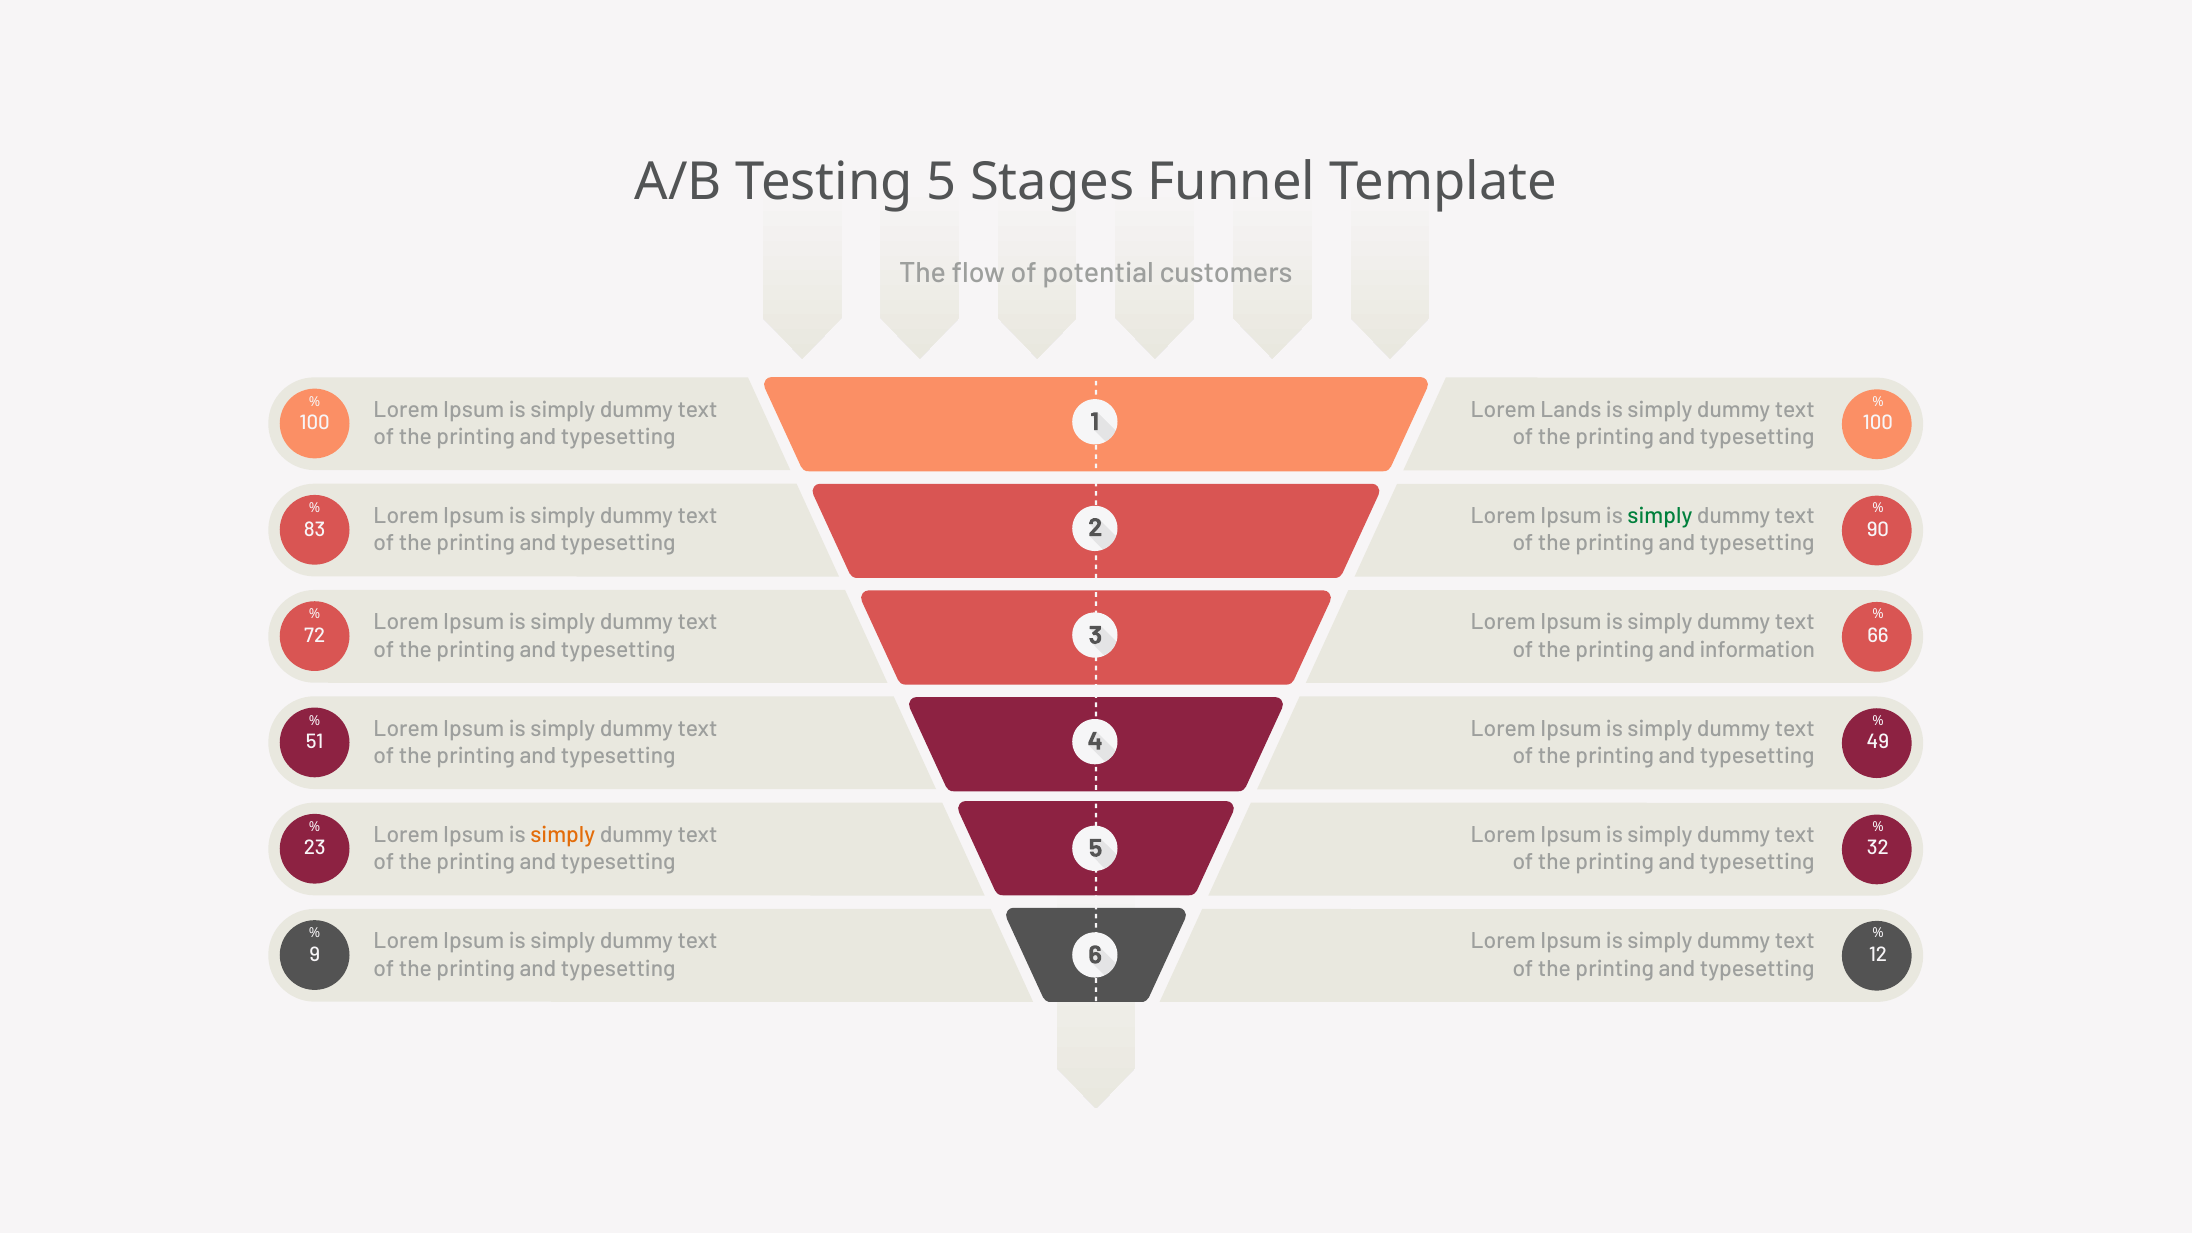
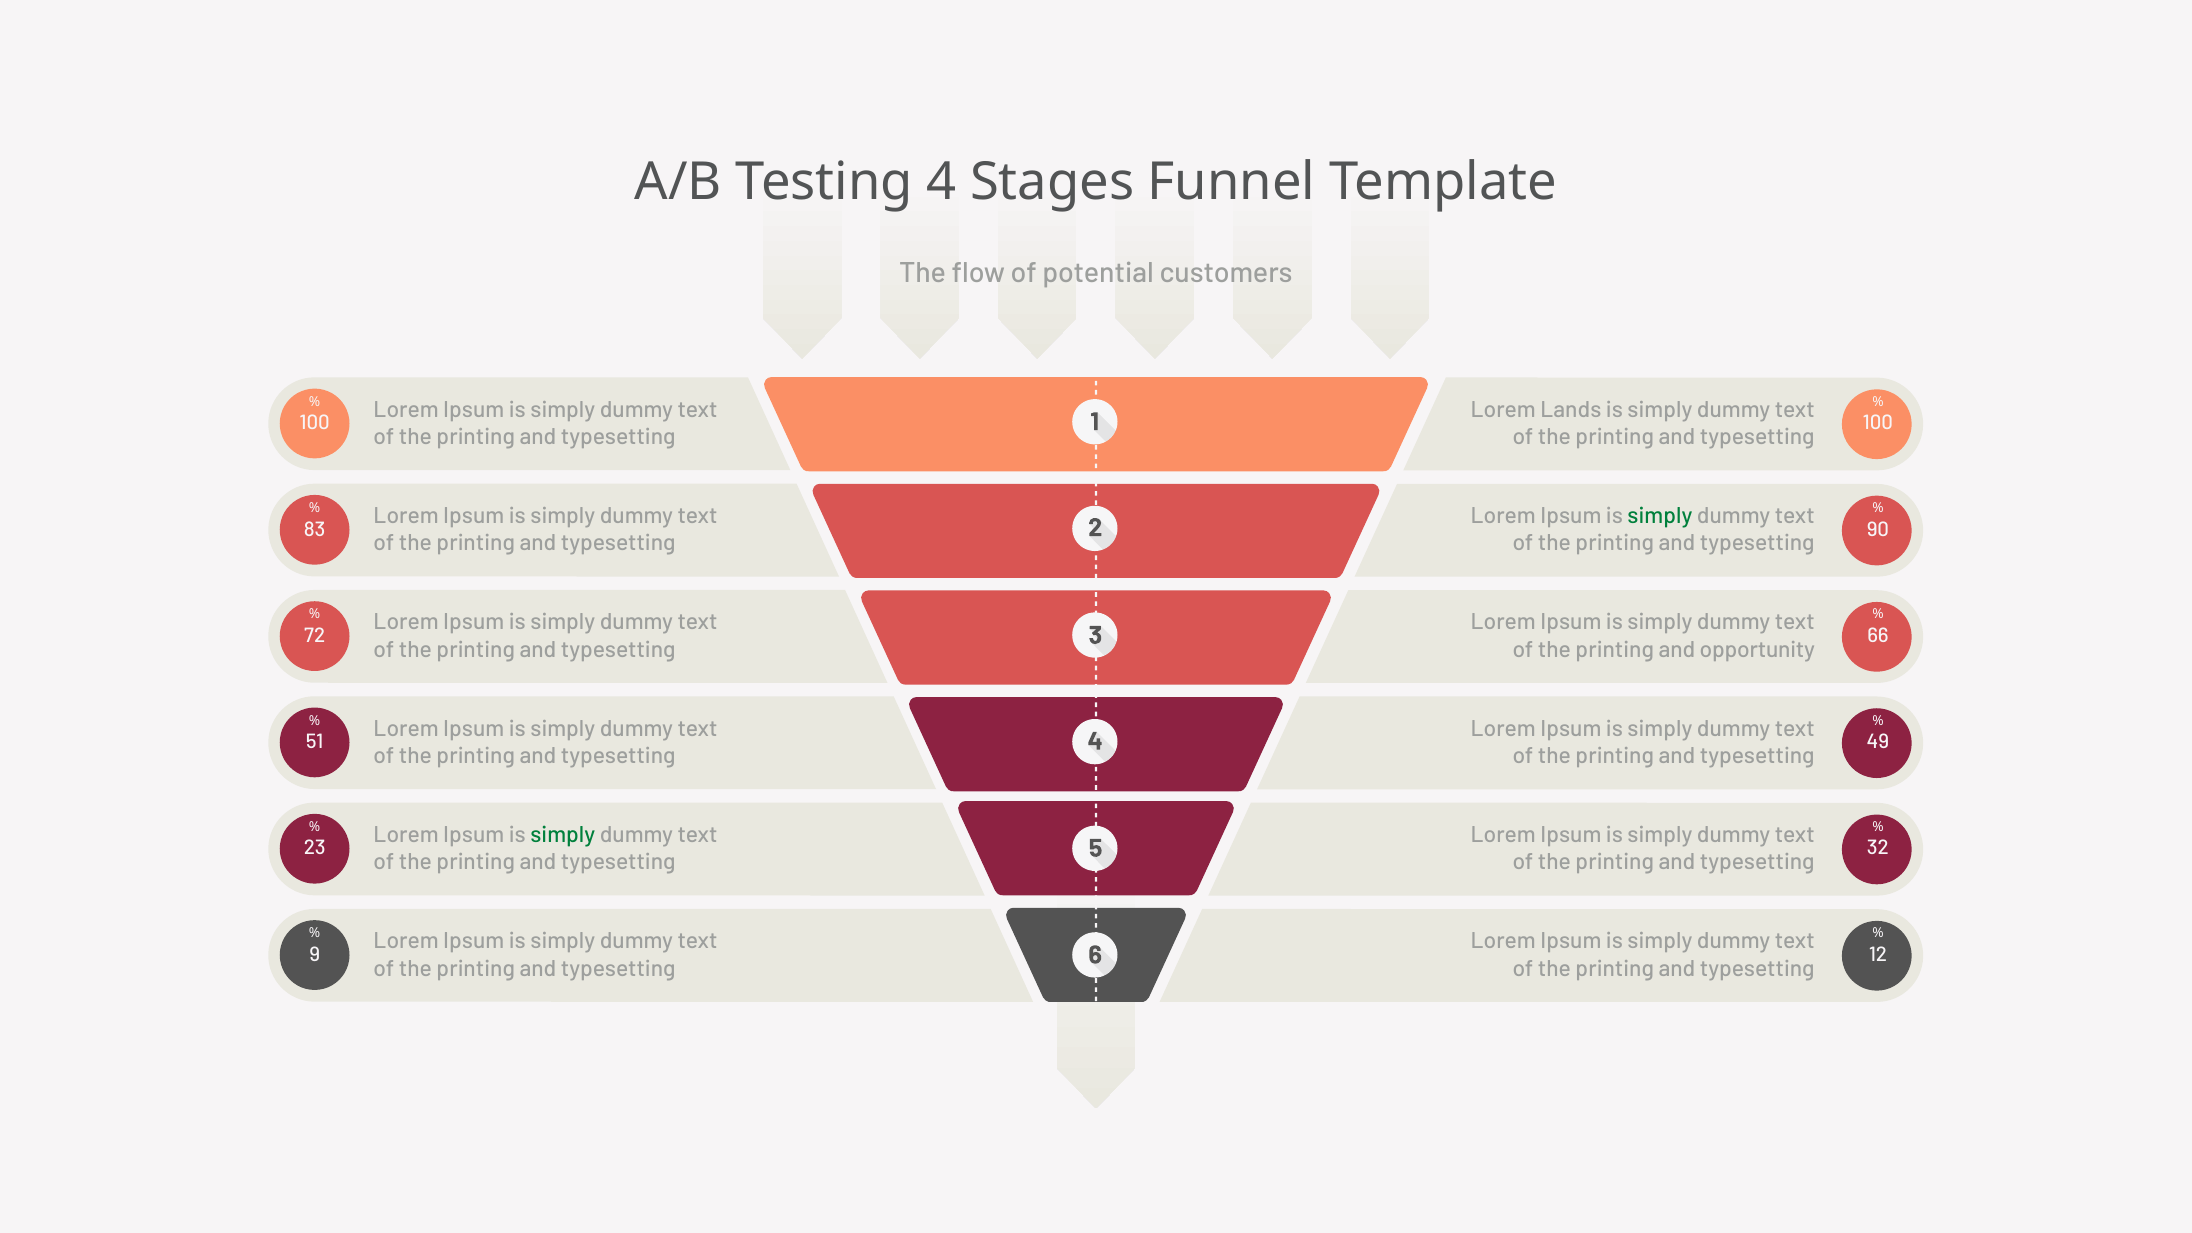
5: 5 -> 4
information: information -> opportunity
simply at (563, 835) colour: orange -> green
